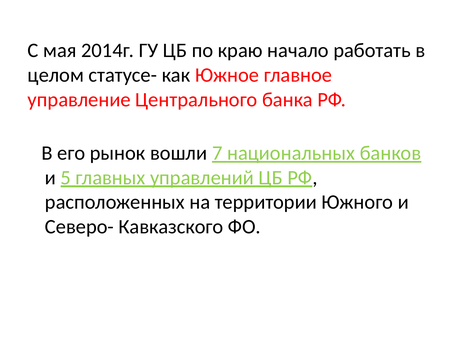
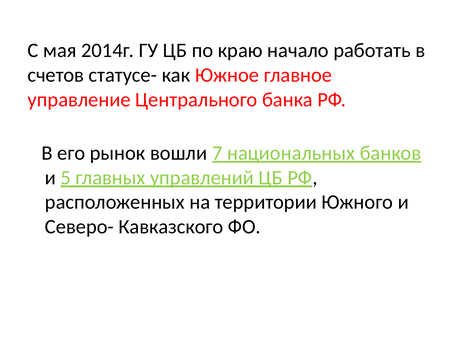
целом: целом -> счетов
